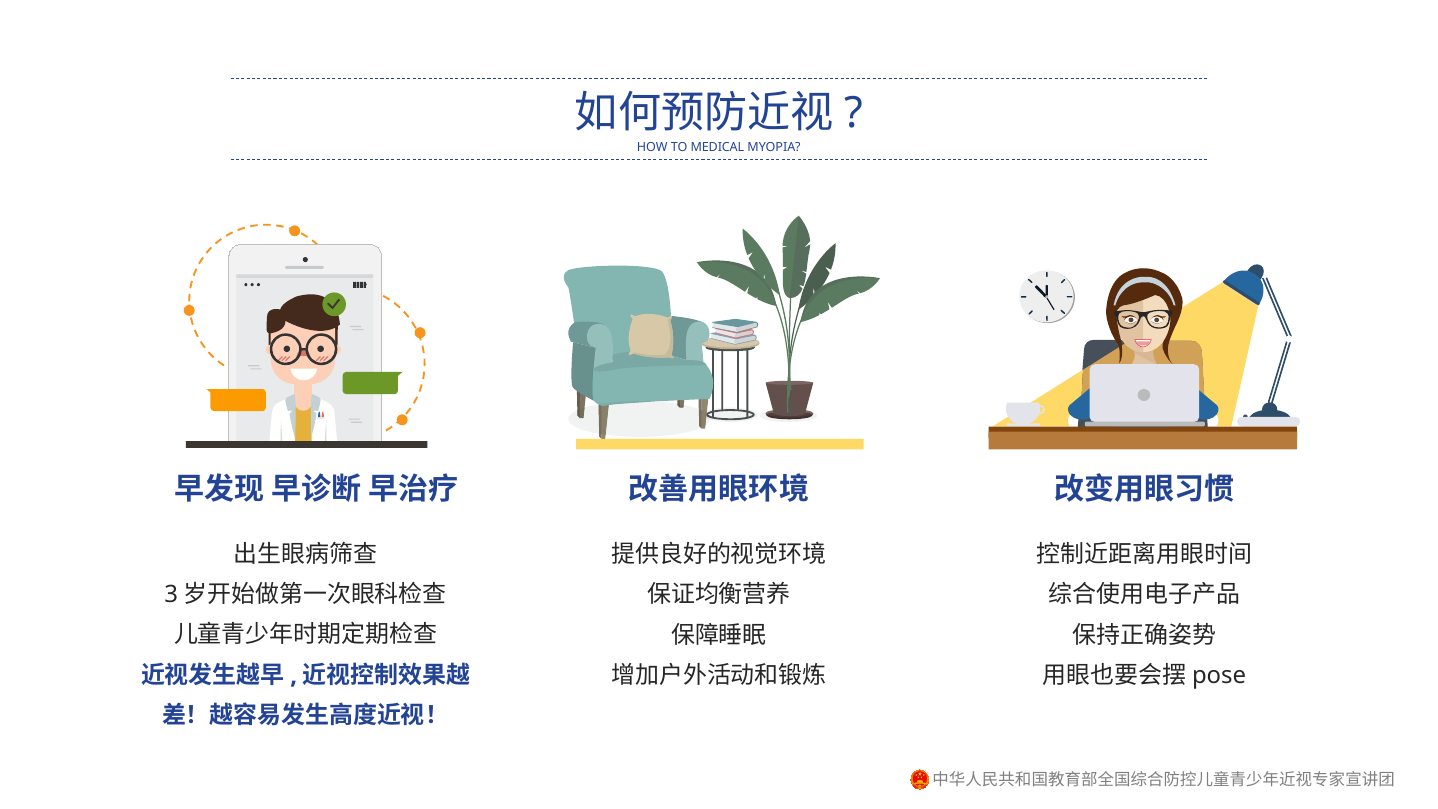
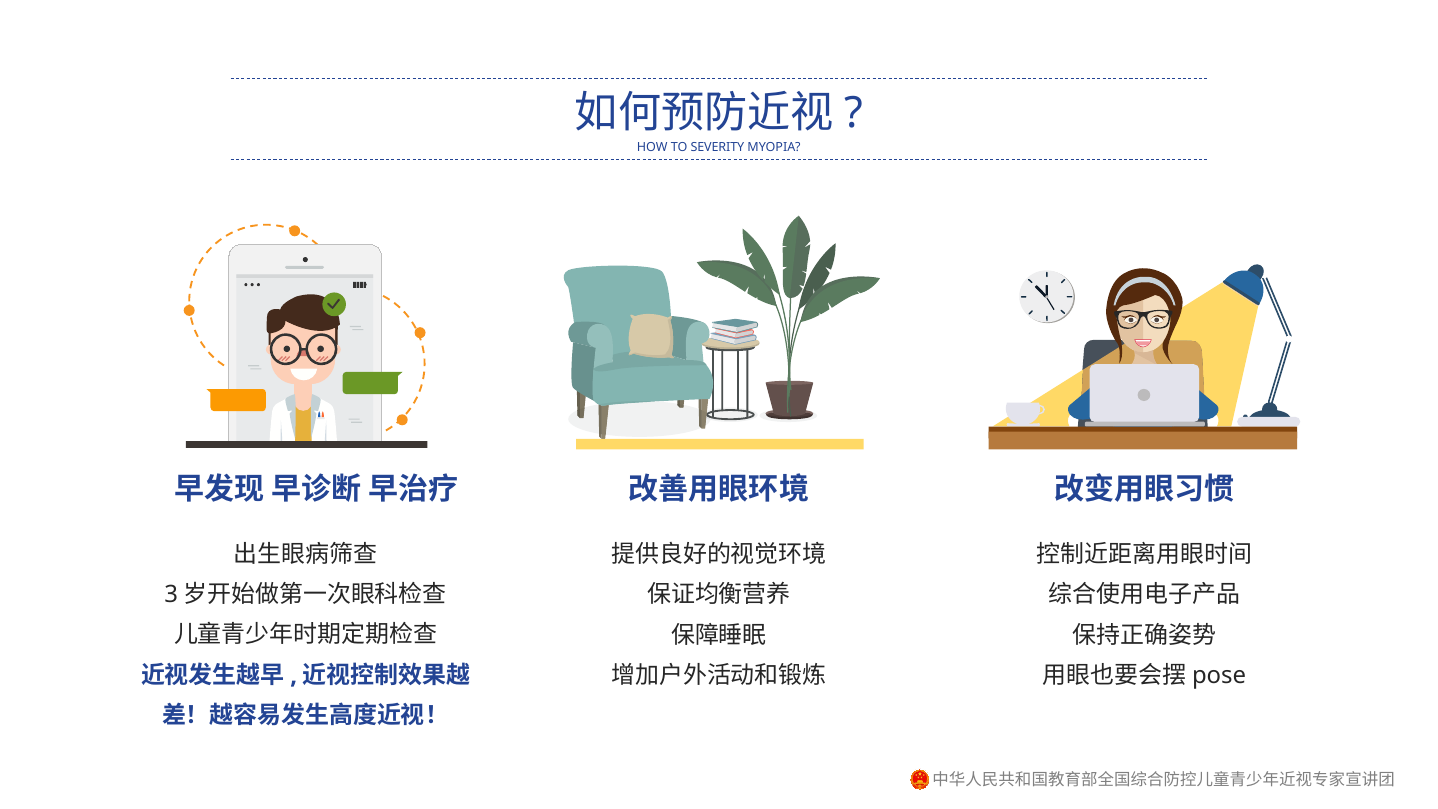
MEDICAL: MEDICAL -> SEVERITY
